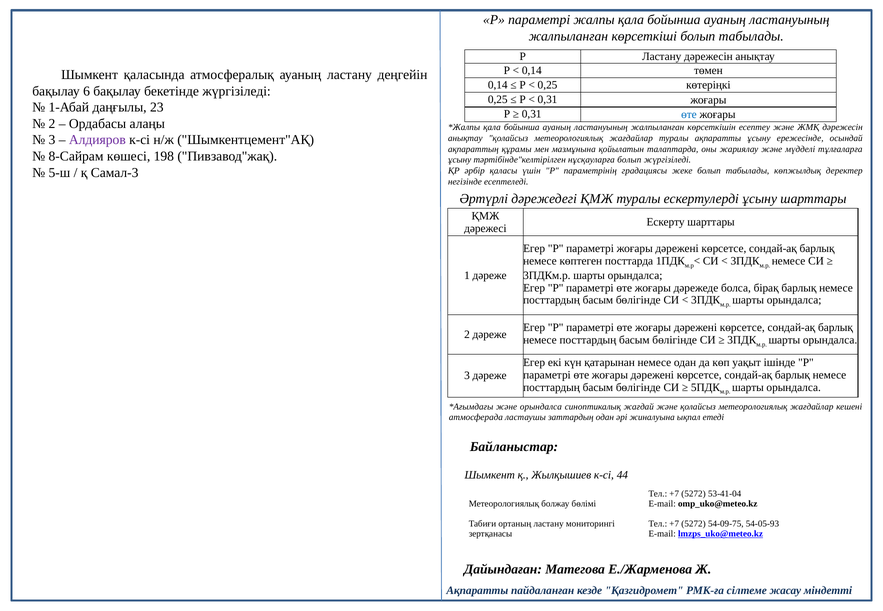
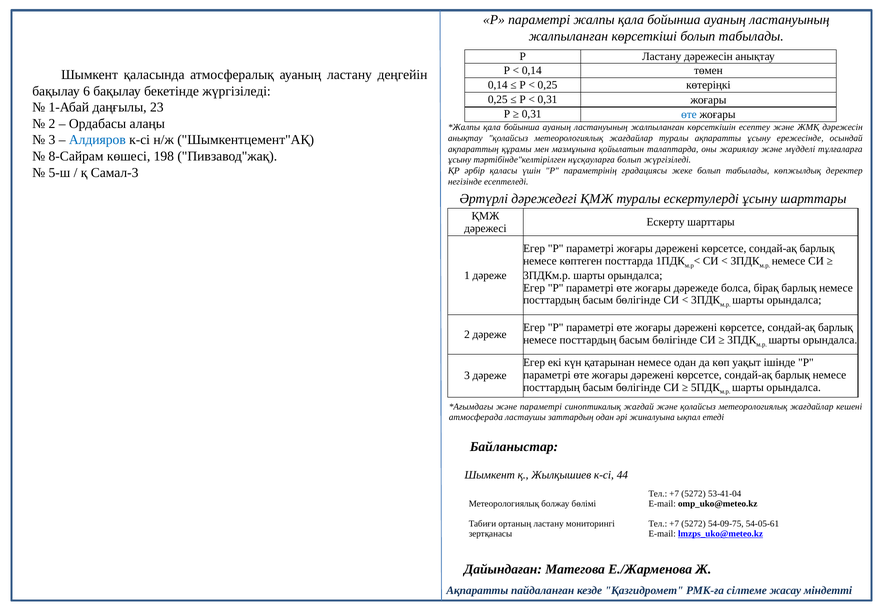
Алдияров colour: purple -> blue
және орындалса: орындалса -> параметрі
54-05-93: 54-05-93 -> 54-05-61
